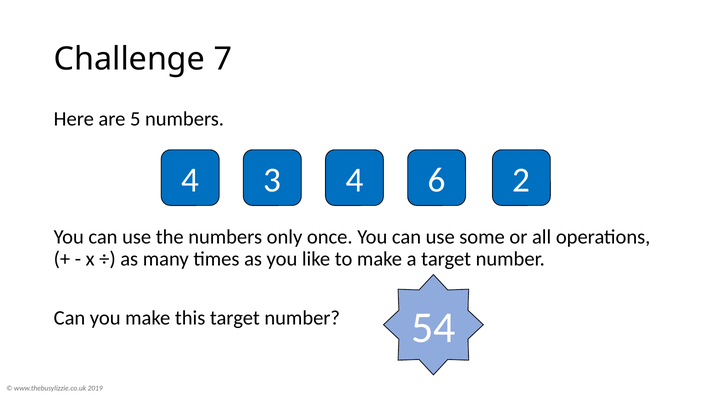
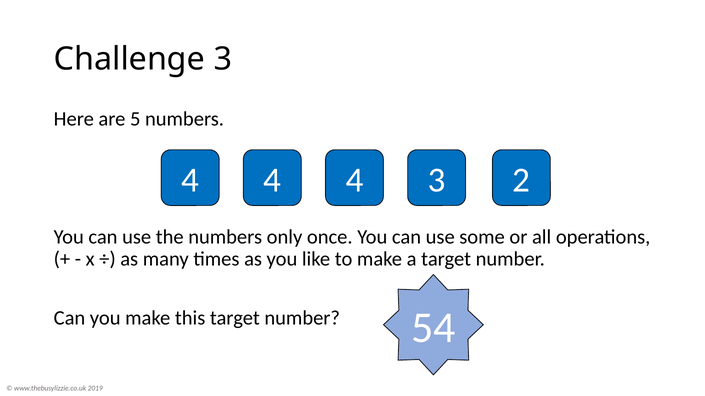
Challenge 7: 7 -> 3
3 at (272, 180): 3 -> 4
4 6: 6 -> 3
